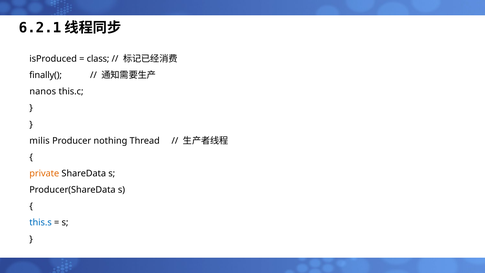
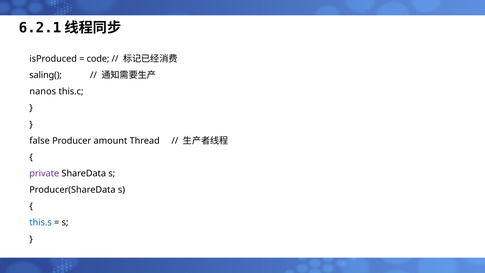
class: class -> code
finally(: finally( -> saling(
milis: milis -> false
nothing: nothing -> amount
private colour: orange -> purple
